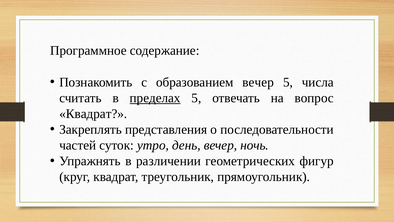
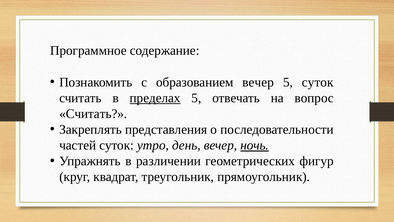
5 числа: числа -> суток
Квадрат at (93, 114): Квадрат -> Считать
ночь underline: none -> present
